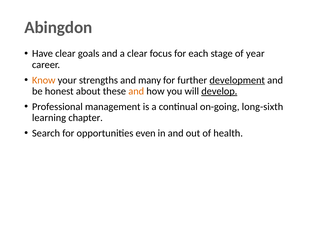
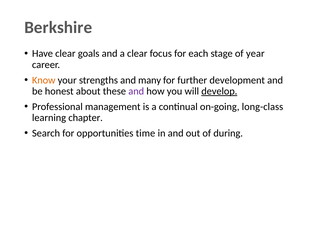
Abingdon: Abingdon -> Berkshire
development underline: present -> none
and at (136, 91) colour: orange -> purple
long-sixth: long-sixth -> long-class
even: even -> time
health: health -> during
